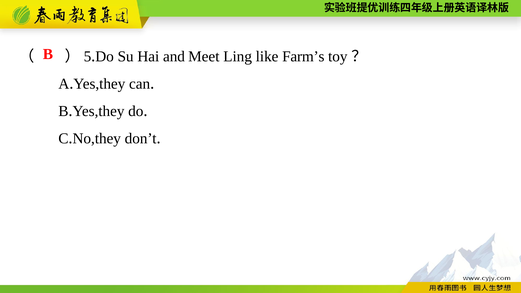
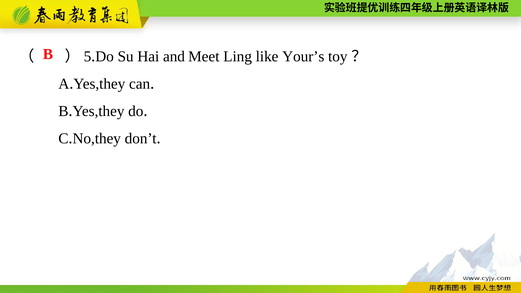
Farm’s: Farm’s -> Your’s
